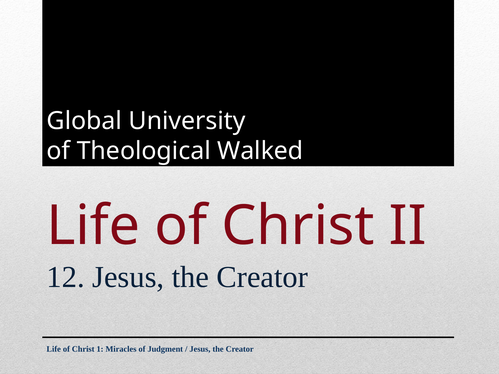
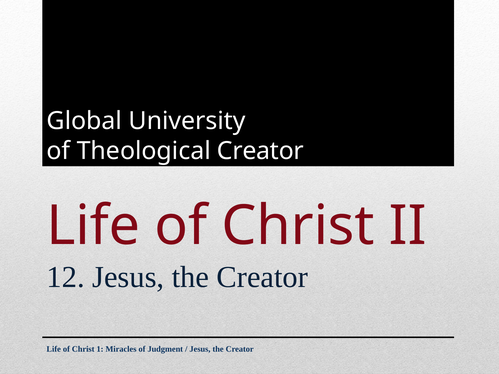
Theological Walked: Walked -> Creator
